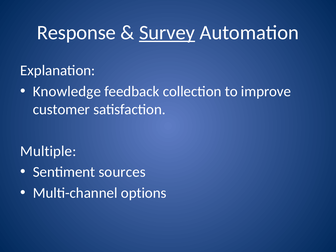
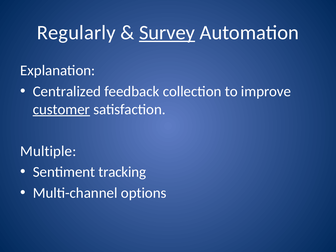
Response: Response -> Regularly
Knowledge: Knowledge -> Centralized
customer underline: none -> present
sources: sources -> tracking
